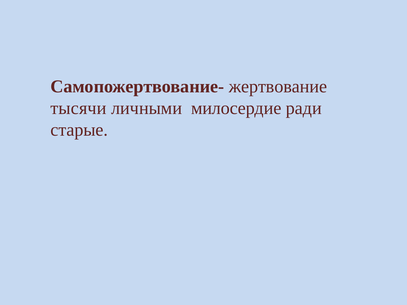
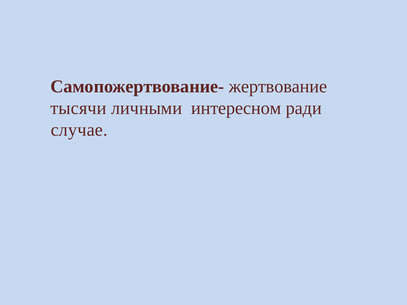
милосердие: милосердие -> интересном
старые: старые -> случае
